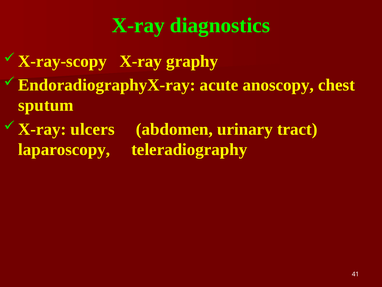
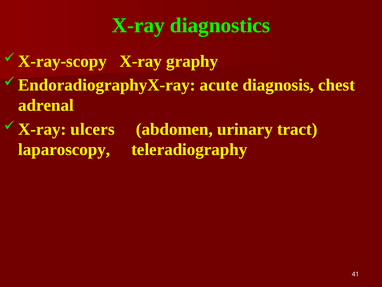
anoscopy: anoscopy -> diagnosis
sputum: sputum -> adrenal
